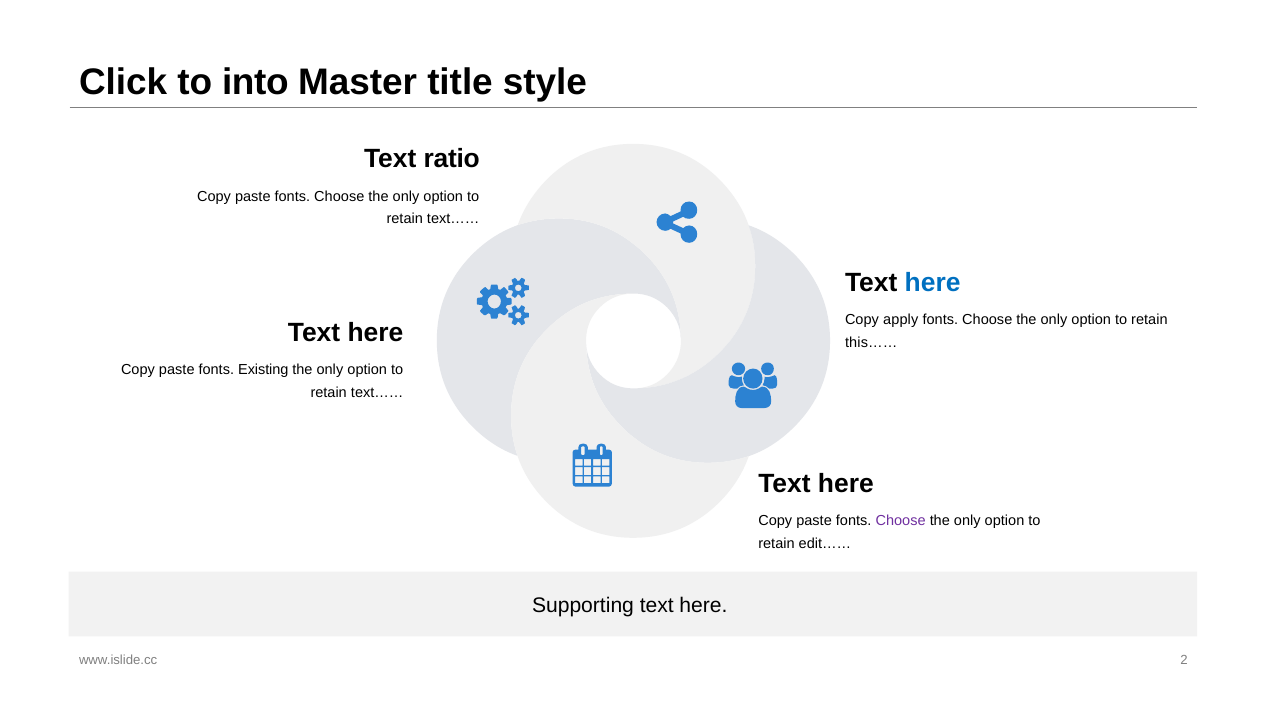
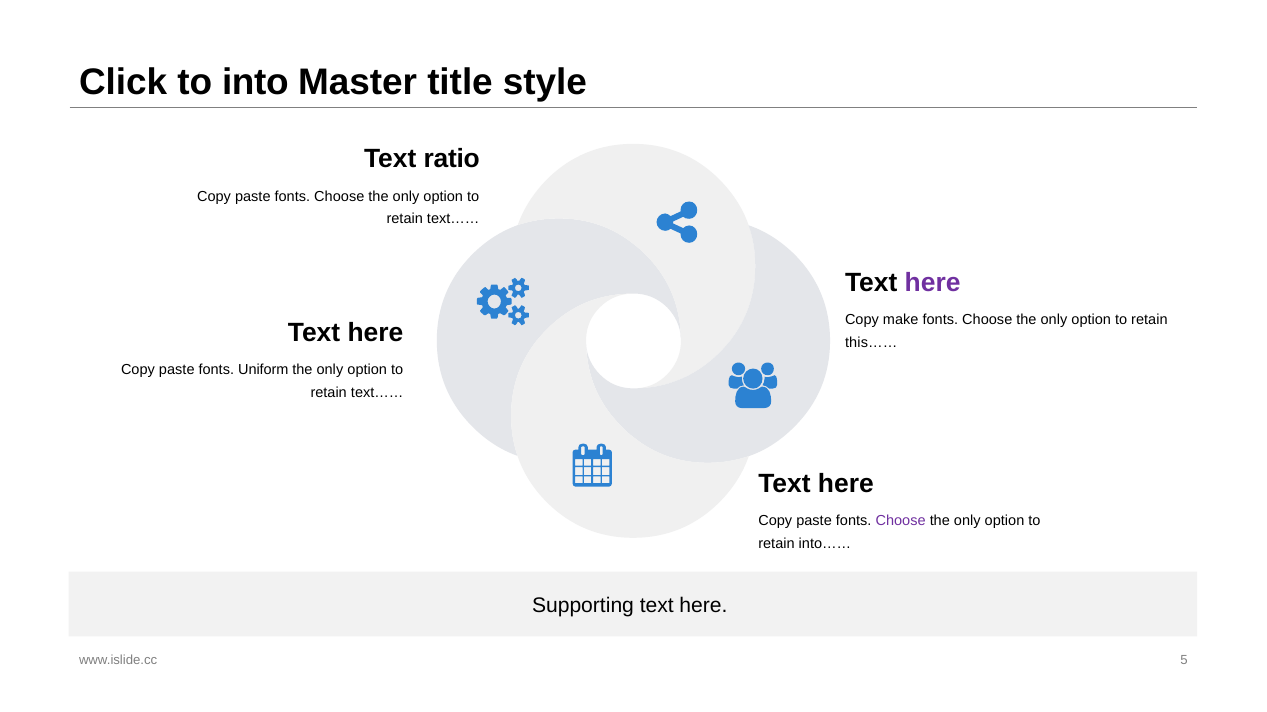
here at (933, 283) colour: blue -> purple
apply: apply -> make
Existing: Existing -> Uniform
edit……: edit…… -> into……
2: 2 -> 5
